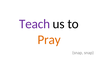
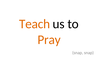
Teach colour: purple -> orange
